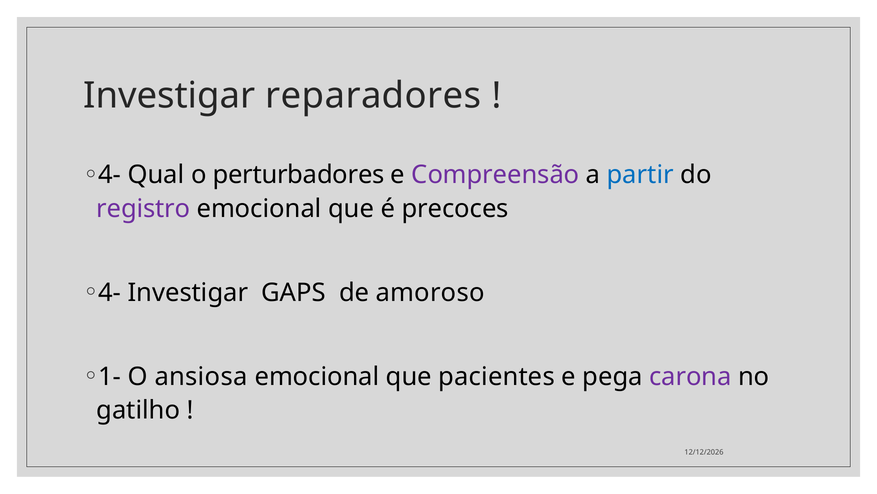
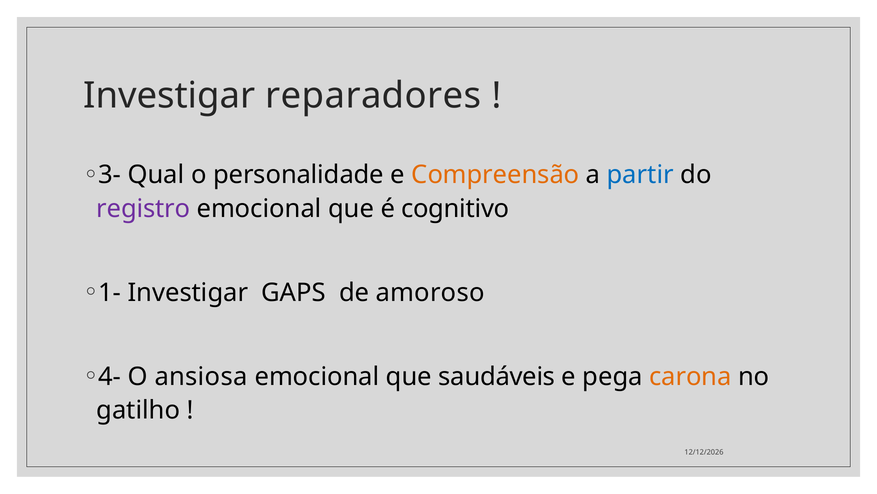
4- at (110, 175): 4- -> 3-
perturbadores: perturbadores -> personalidade
Compreensão colour: purple -> orange
precoces: precoces -> cognitivo
4- at (110, 292): 4- -> 1-
1-: 1- -> 4-
pacientes: pacientes -> saudáveis
carona colour: purple -> orange
